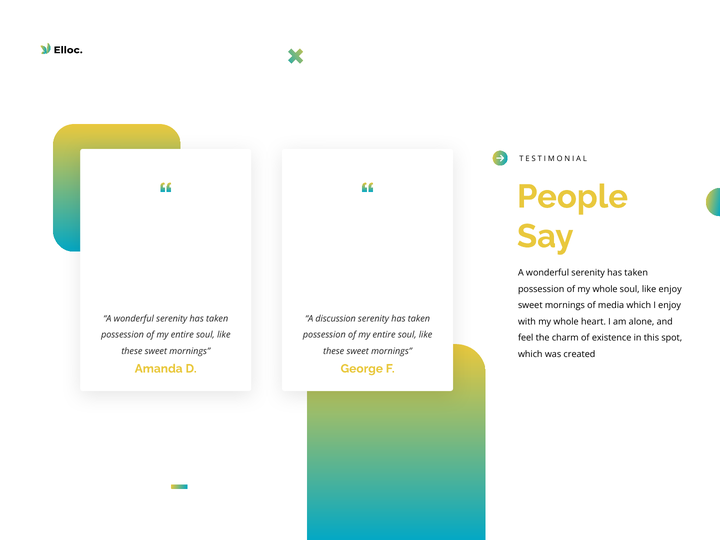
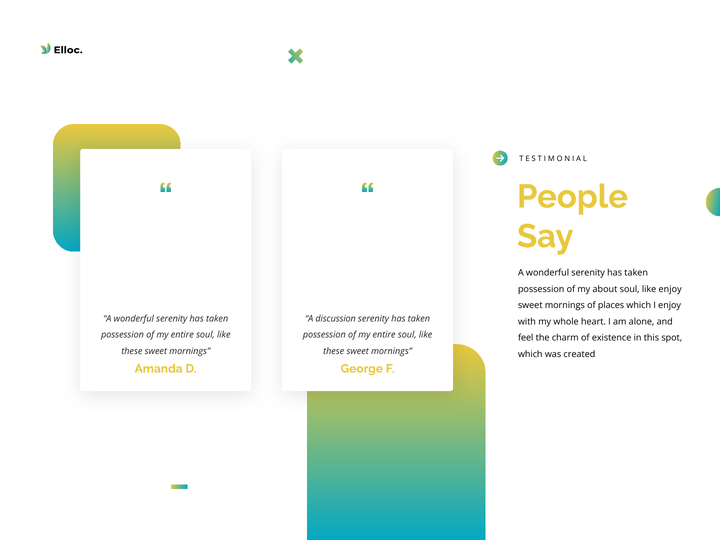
of my whole: whole -> about
media: media -> places
